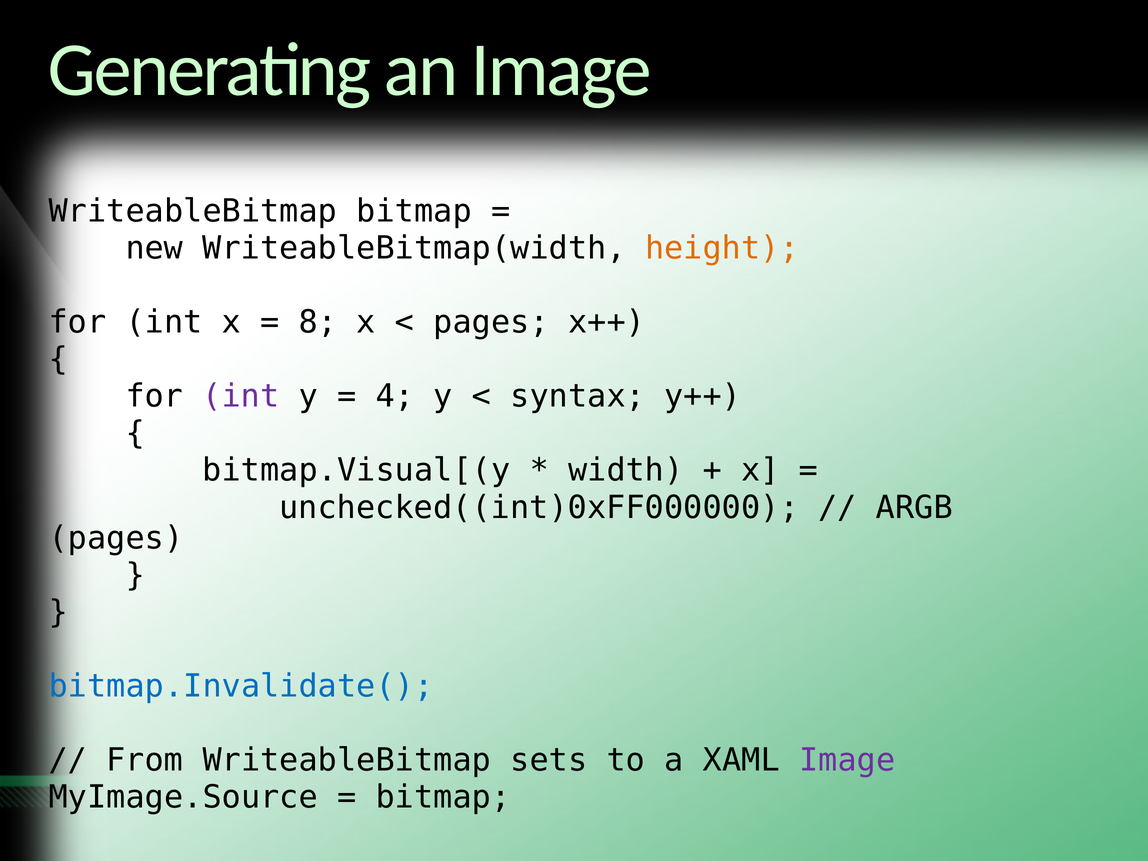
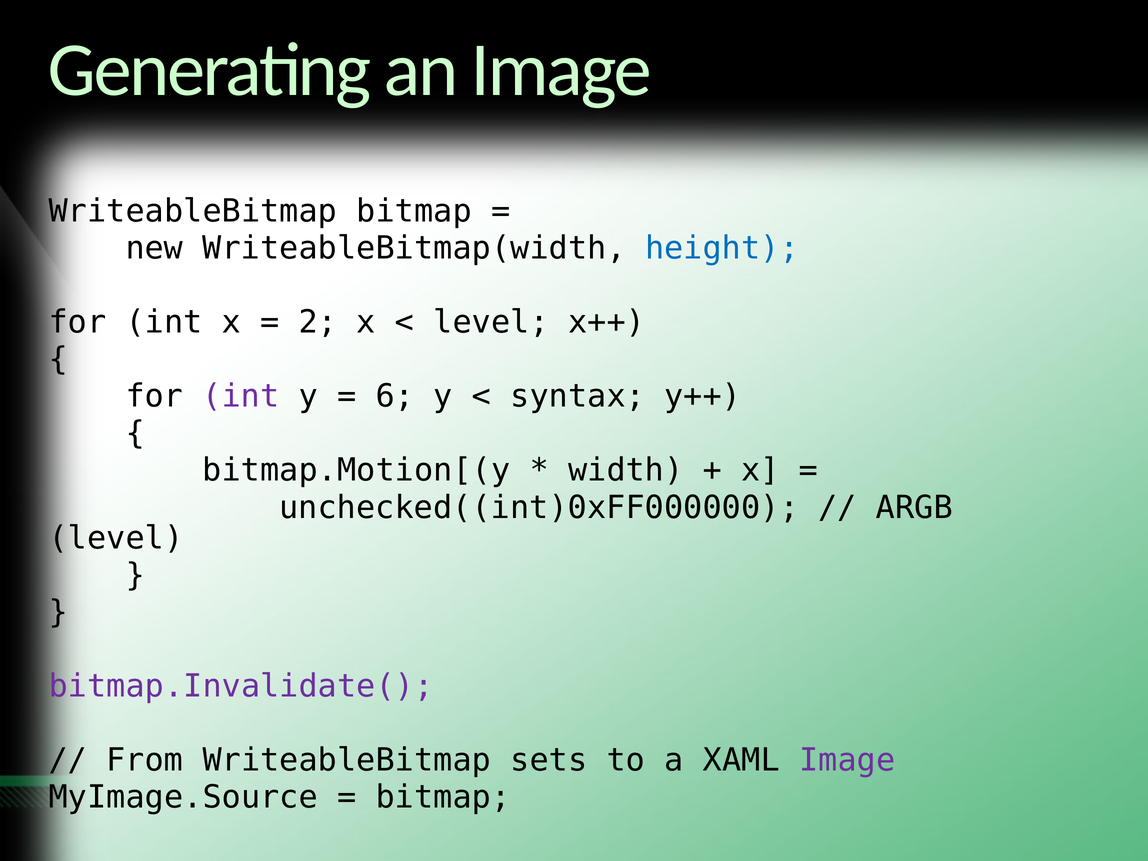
height colour: orange -> blue
8: 8 -> 2
pages at (491, 322): pages -> level
4: 4 -> 6
bitmap.Visual[(y: bitmap.Visual[(y -> bitmap.Motion[(y
pages at (116, 538): pages -> level
bitmap.Invalidate( colour: blue -> purple
